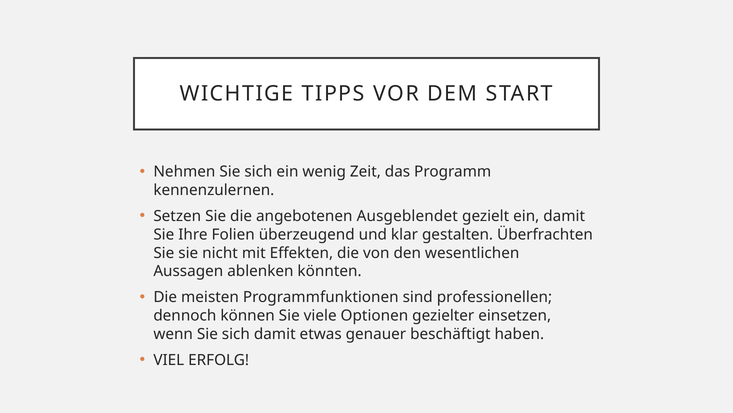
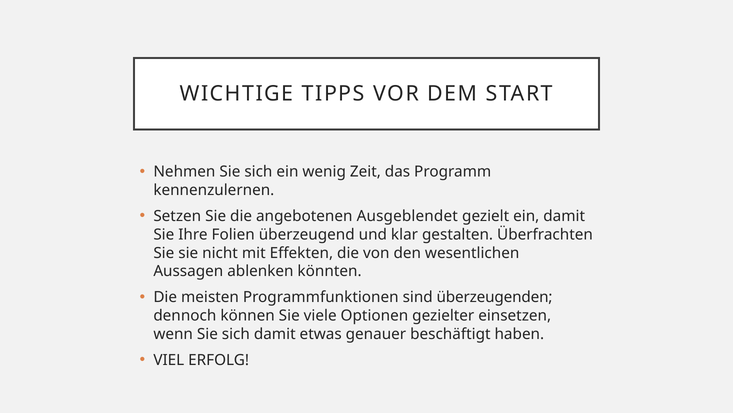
professionellen: professionellen -> überzeugenden
